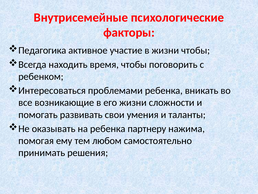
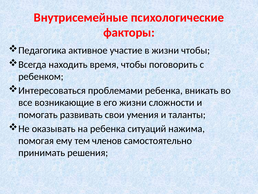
партнеру: партнеру -> ситуаций
любом: любом -> членов
